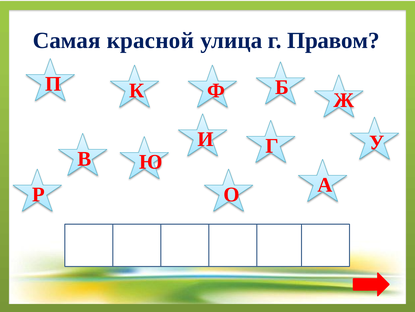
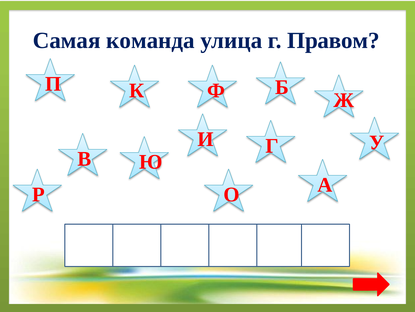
красной: красной -> команда
